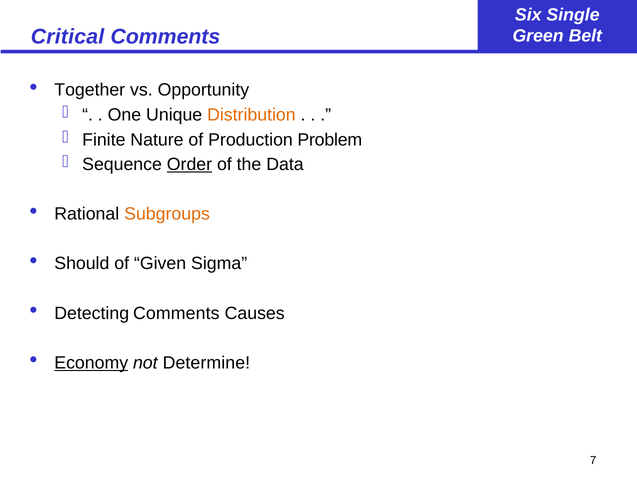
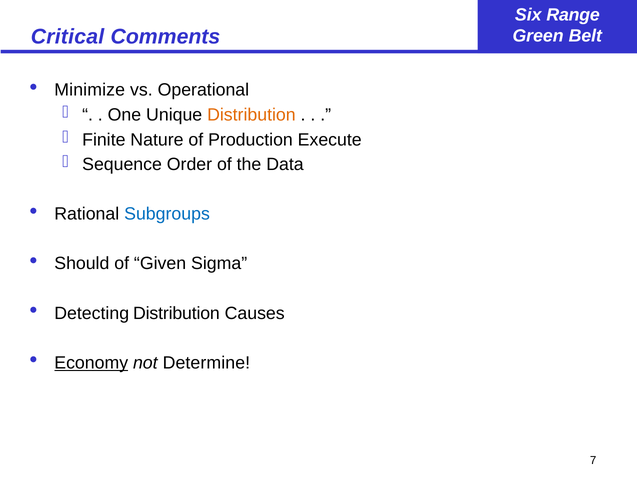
Single: Single -> Range
Together: Together -> Minimize
Opportunity: Opportunity -> Operational
Problem: Problem -> Execute
Order underline: present -> none
Subgroups colour: orange -> blue
Detecting Comments: Comments -> Distribution
